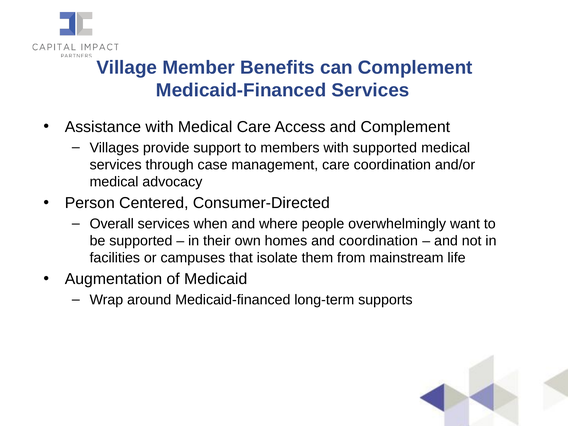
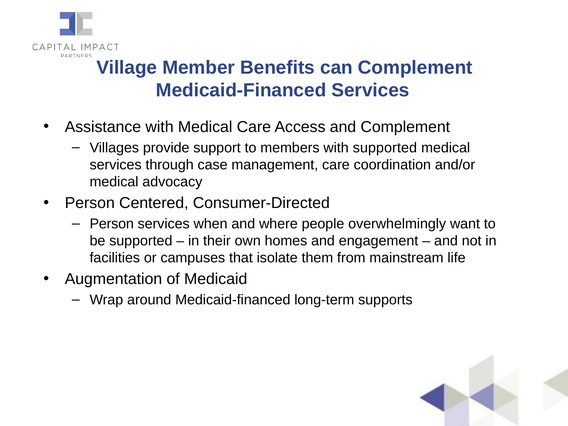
Overall at (112, 224): Overall -> Person
and coordination: coordination -> engagement
